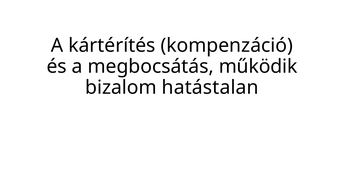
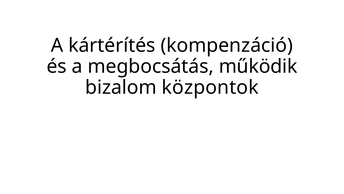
hatástalan: hatástalan -> központok
